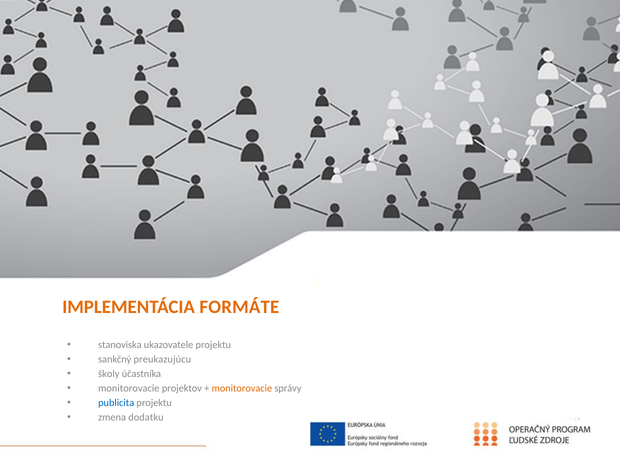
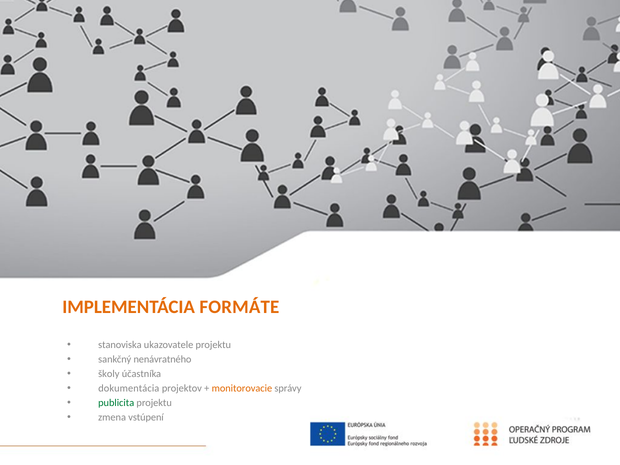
preukazujúcu: preukazujúcu -> nenávratného
monitorovacie at (129, 388): monitorovacie -> dokumentácia
publicita colour: blue -> green
dodatku: dodatku -> vstúpení
